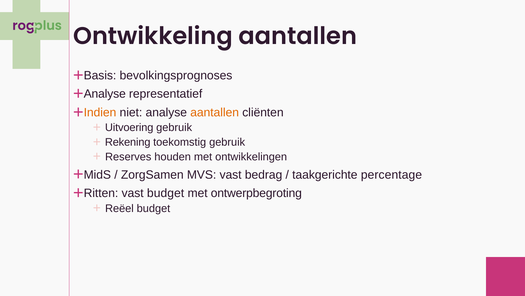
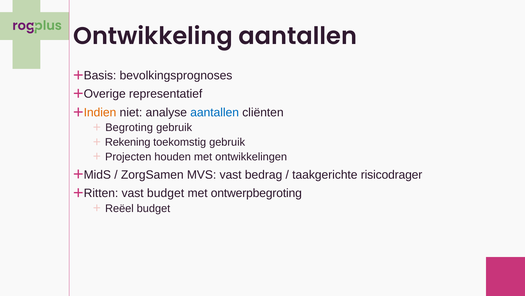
Analyse at (105, 94): Analyse -> Overige
aantallen at (215, 112) colour: orange -> blue
Uitvoering: Uitvoering -> Begroting
Reserves: Reserves -> Projecten
percentage: percentage -> risicodrager
